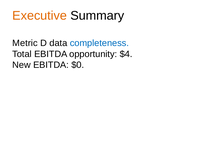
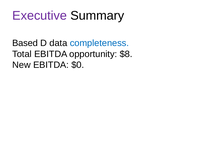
Executive colour: orange -> purple
Metric: Metric -> Based
$4: $4 -> $8
